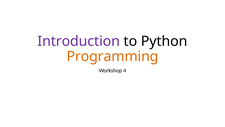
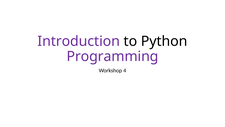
Programming colour: orange -> purple
